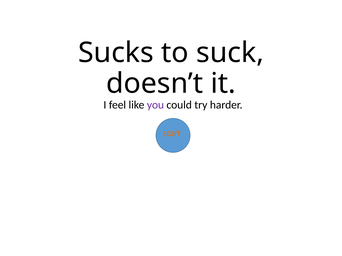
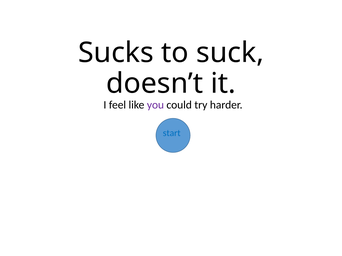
start colour: orange -> blue
